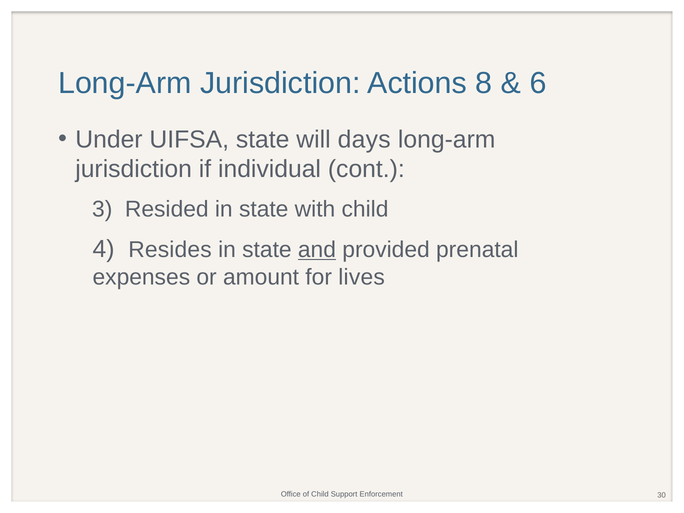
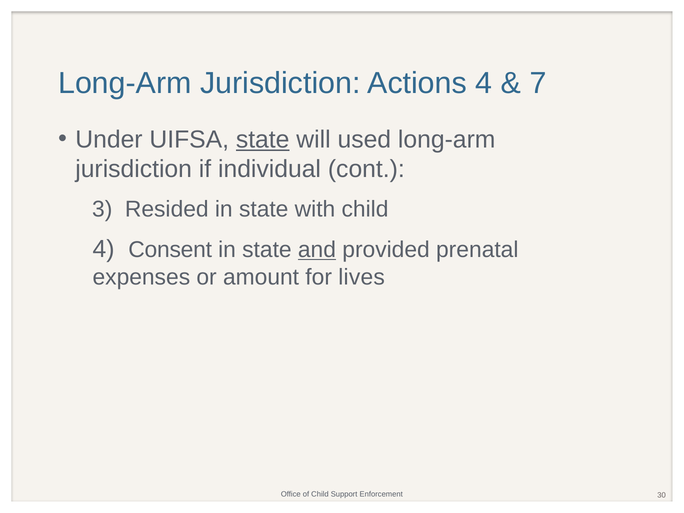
Actions 8: 8 -> 4
6: 6 -> 7
state at (263, 140) underline: none -> present
days: days -> used
Resides: Resides -> Consent
